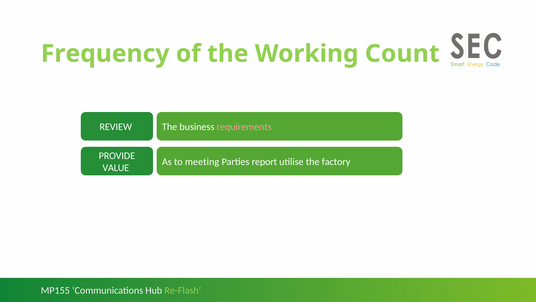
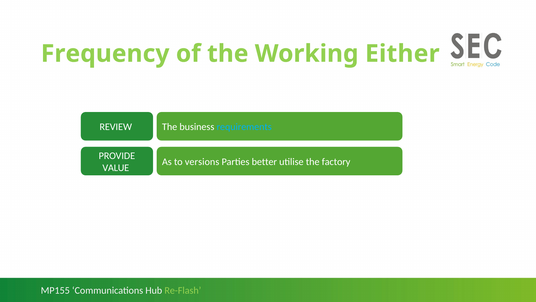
Count: Count -> Either
requirements colour: pink -> light blue
meeting: meeting -> versions
report: report -> better
